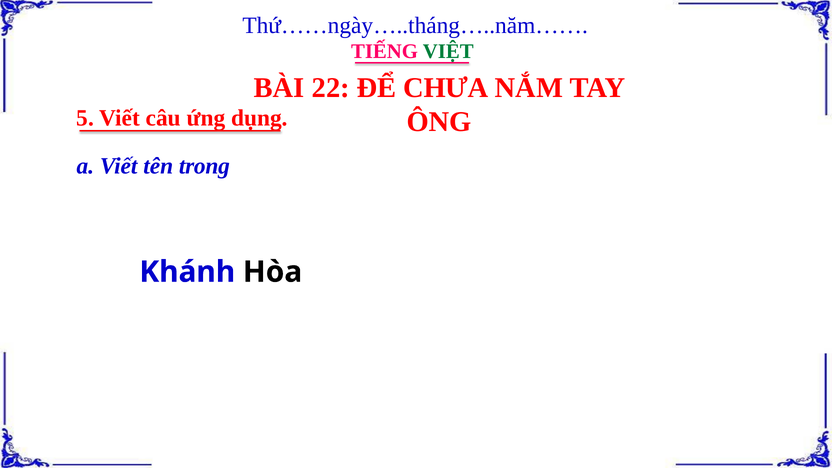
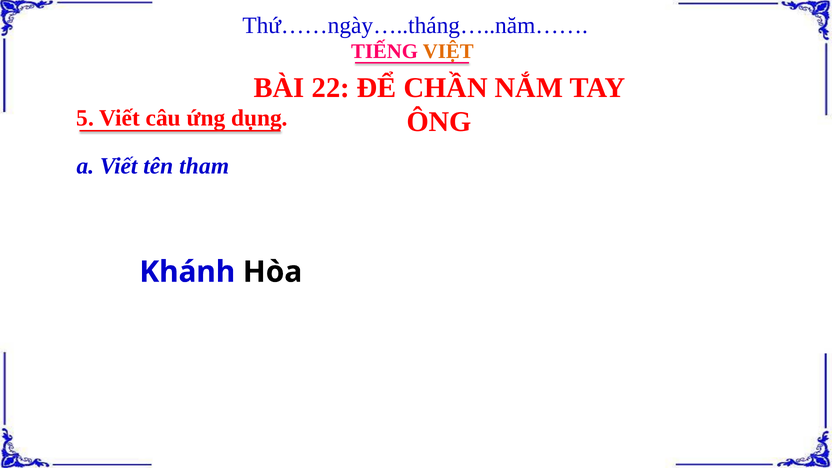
VIỆT colour: green -> orange
CHƯA: CHƯA -> CHẦN
trong: trong -> tham
